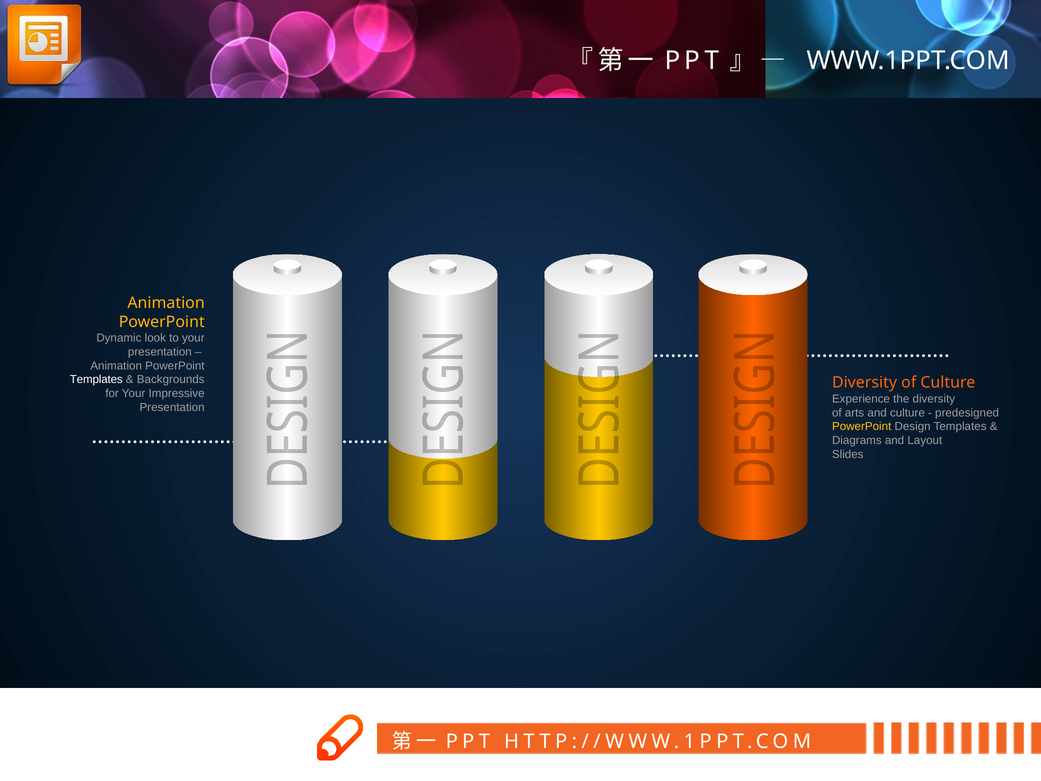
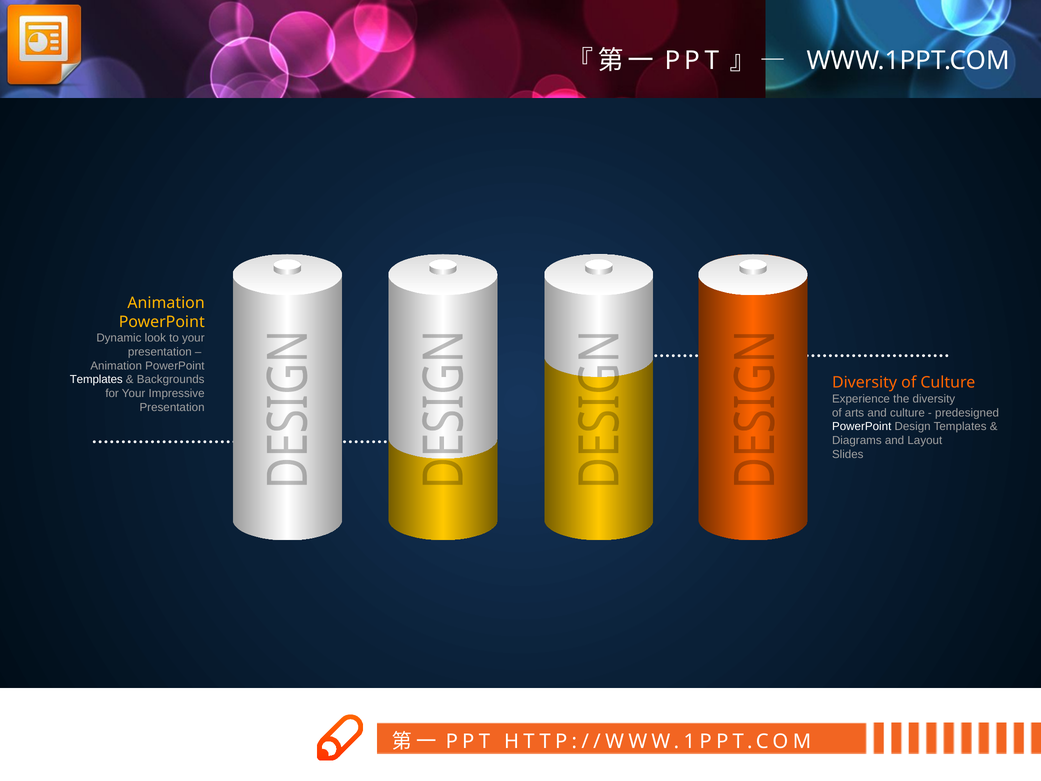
PowerPoint at (862, 427) colour: yellow -> white
